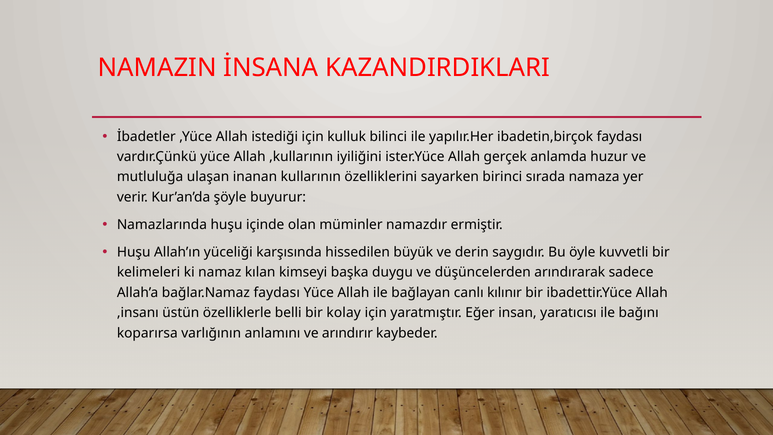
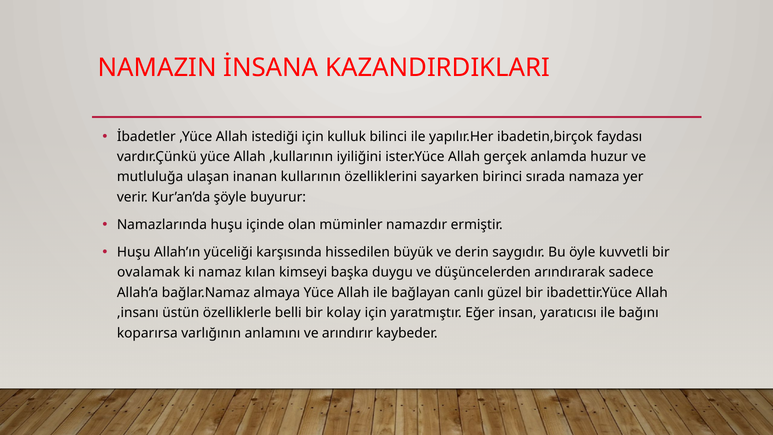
kelimeleri: kelimeleri -> ovalamak
bağlar.Namaz faydası: faydası -> almaya
kılınır: kılınır -> güzel
